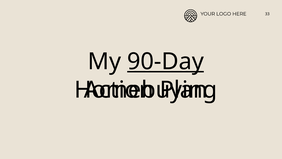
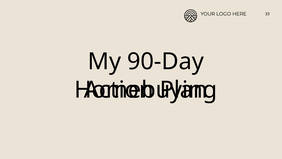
90-Day underline: present -> none
